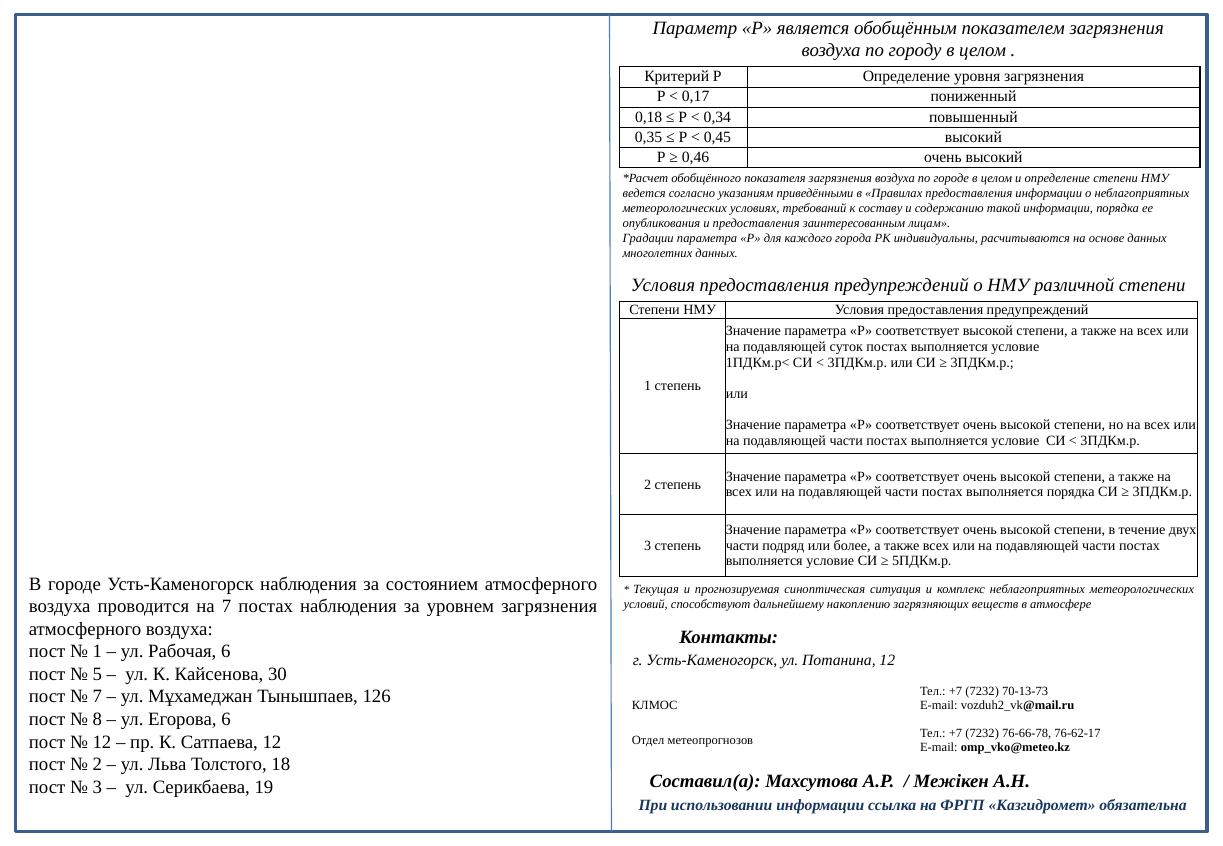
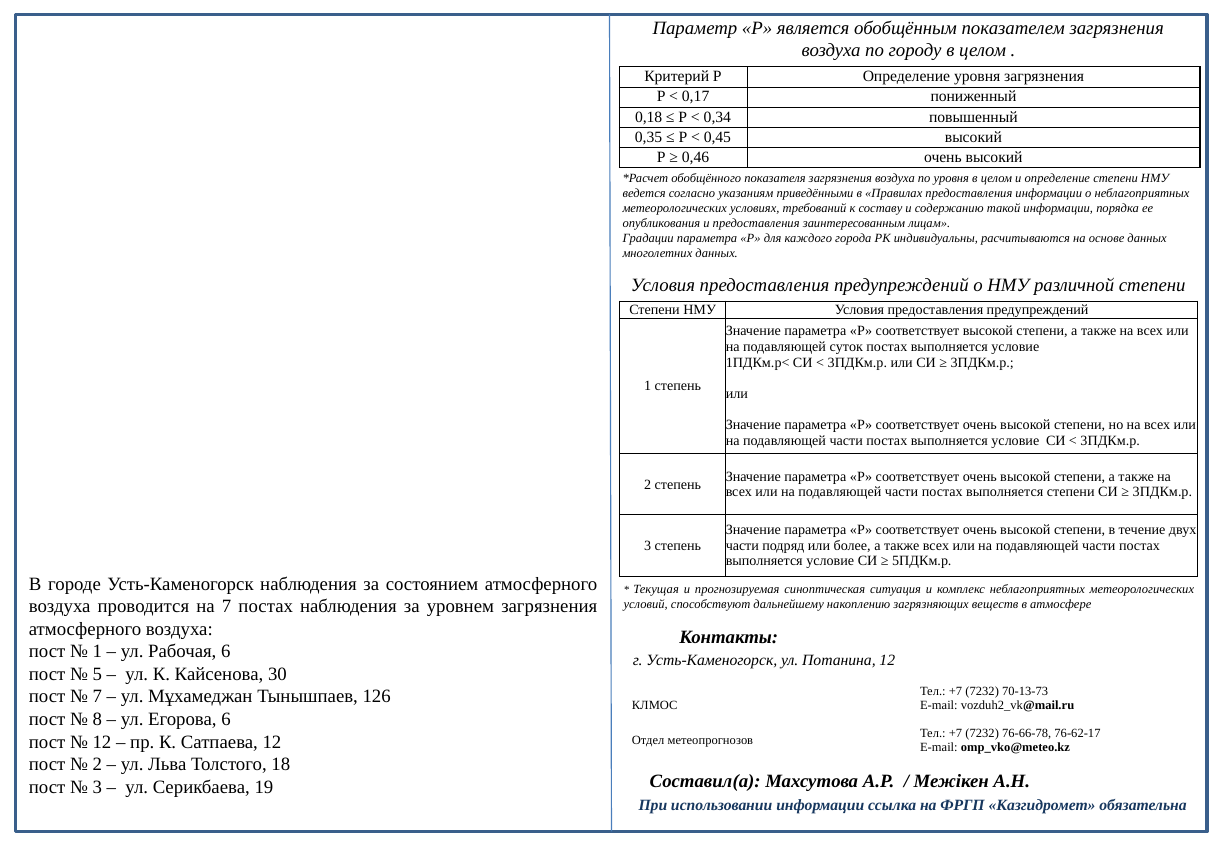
по городе: городе -> уровня
выполняется порядка: порядка -> степени
